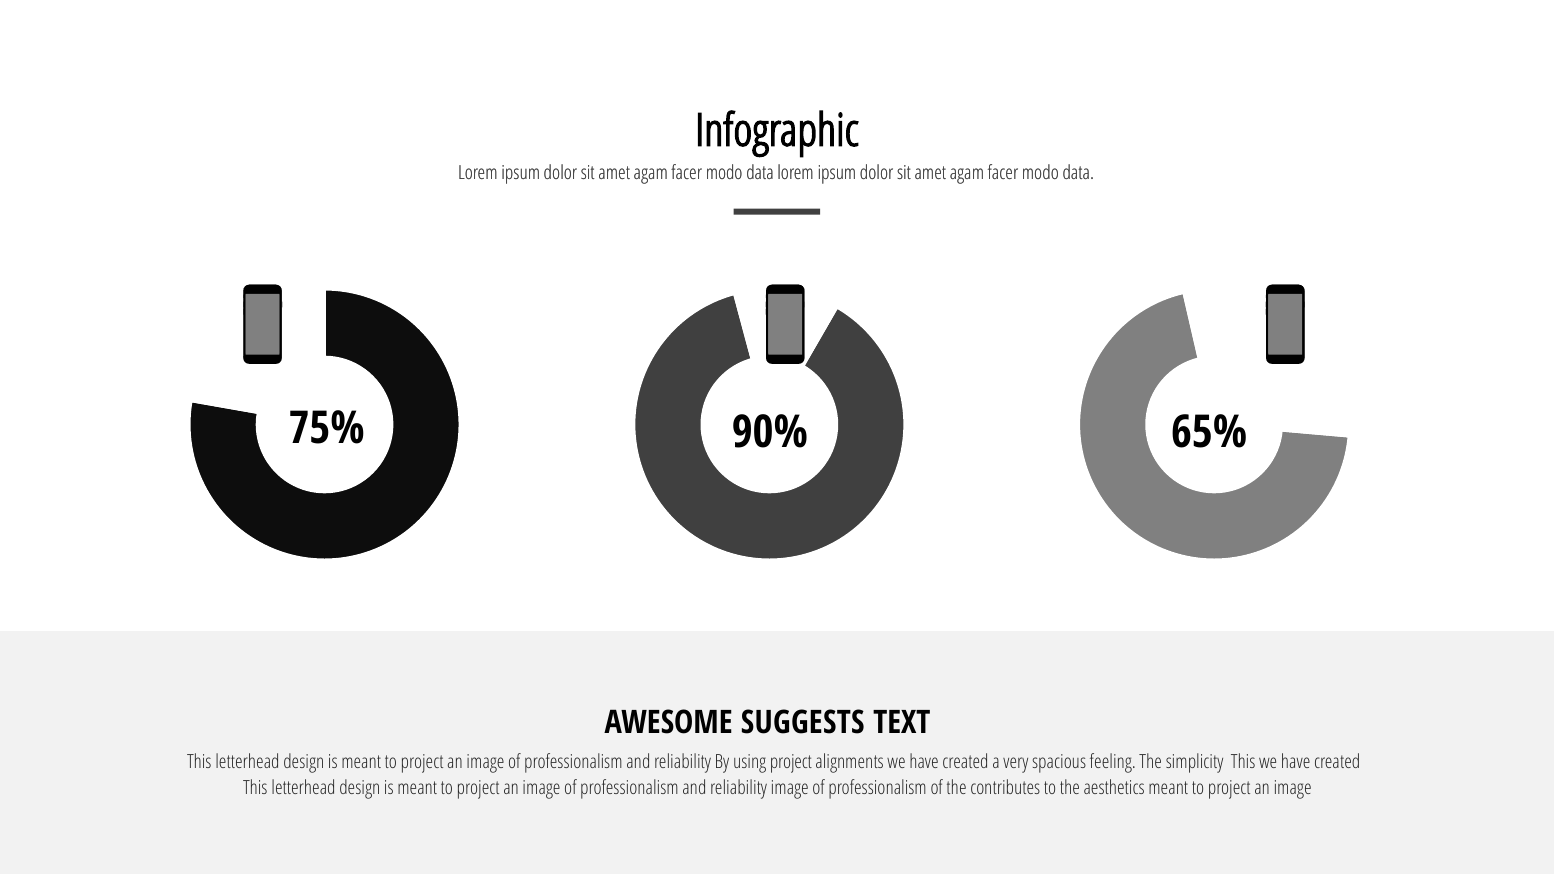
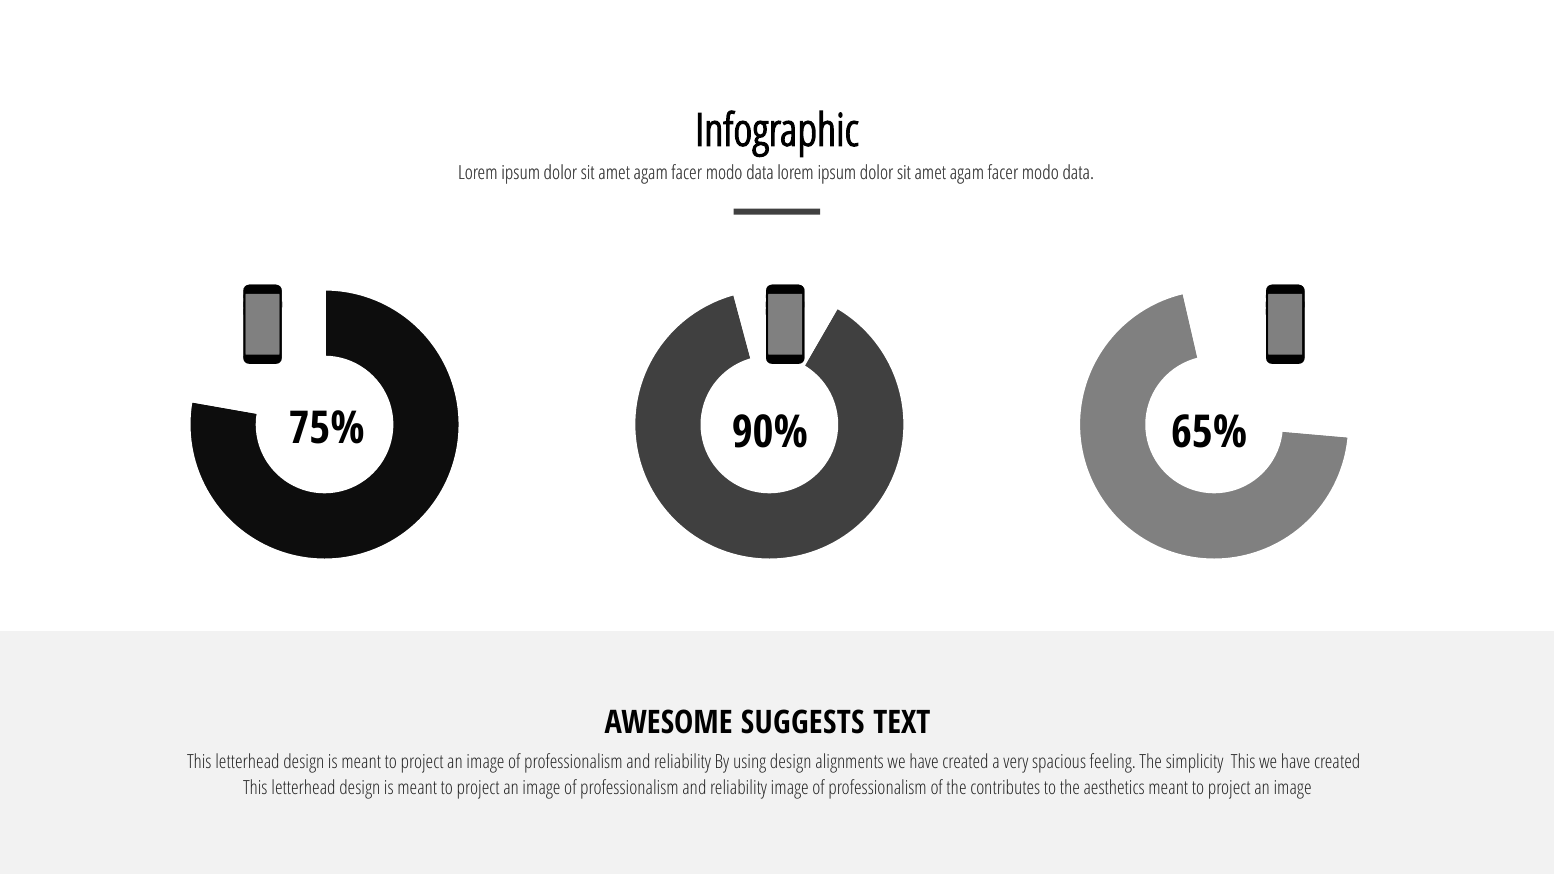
using project: project -> design
